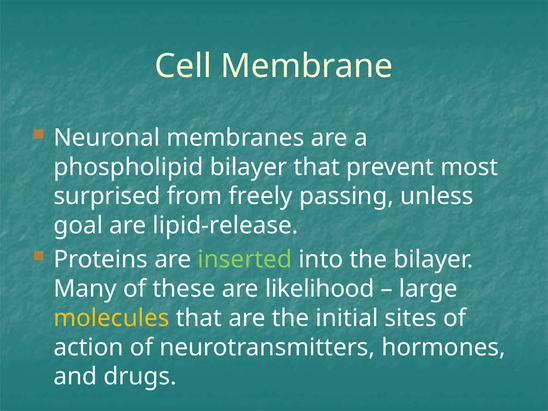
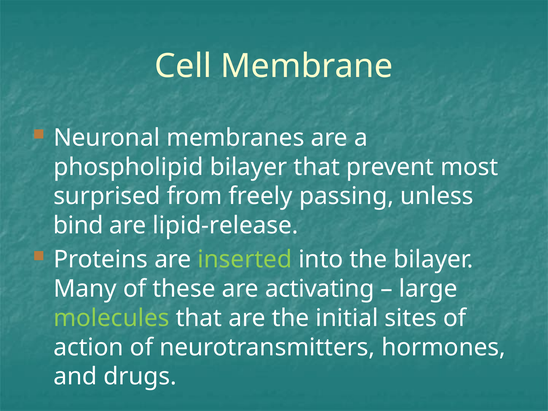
goal: goal -> bind
likelihood: likelihood -> activating
molecules colour: yellow -> light green
